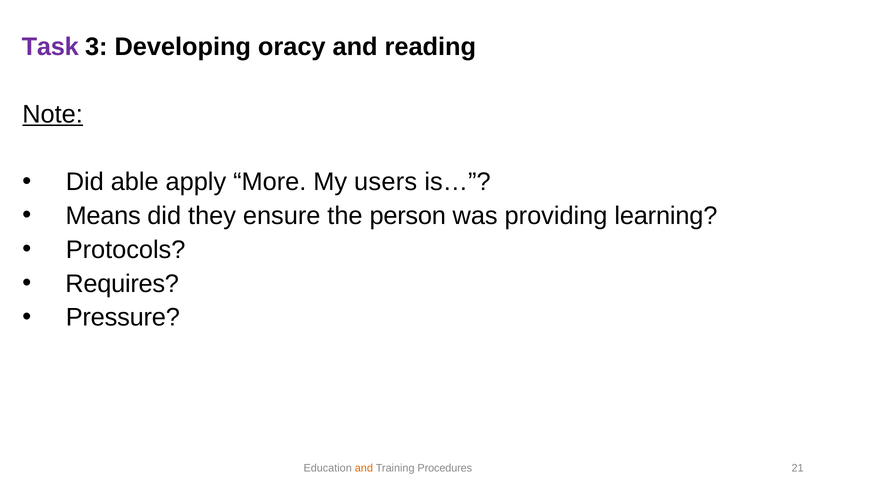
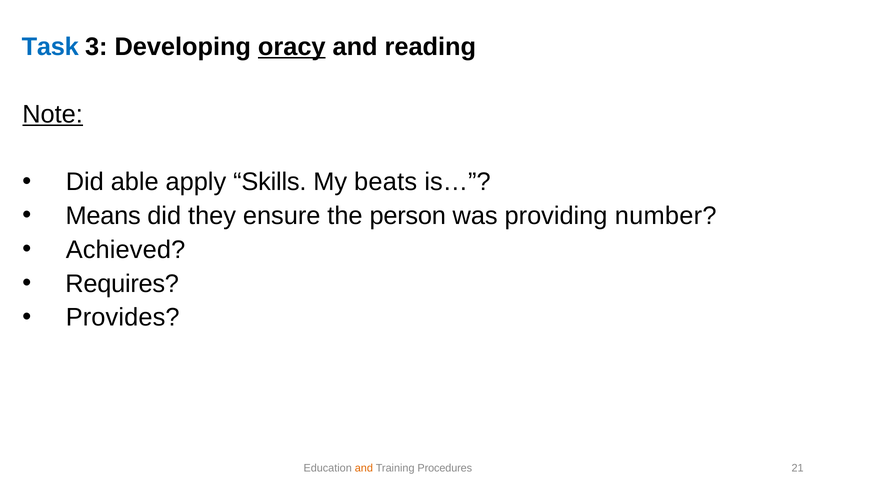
Task colour: purple -> blue
oracy underline: none -> present
More: More -> Skills
users: users -> beats
learning: learning -> number
Protocols: Protocols -> Achieved
Pressure: Pressure -> Provides
